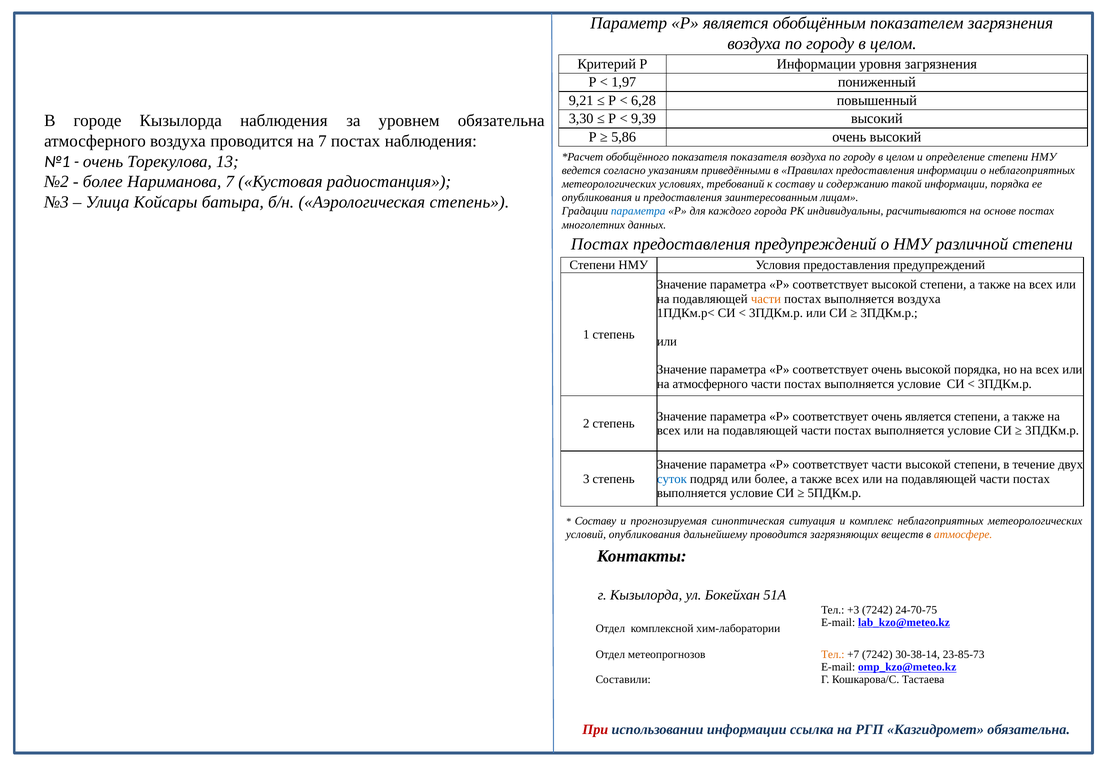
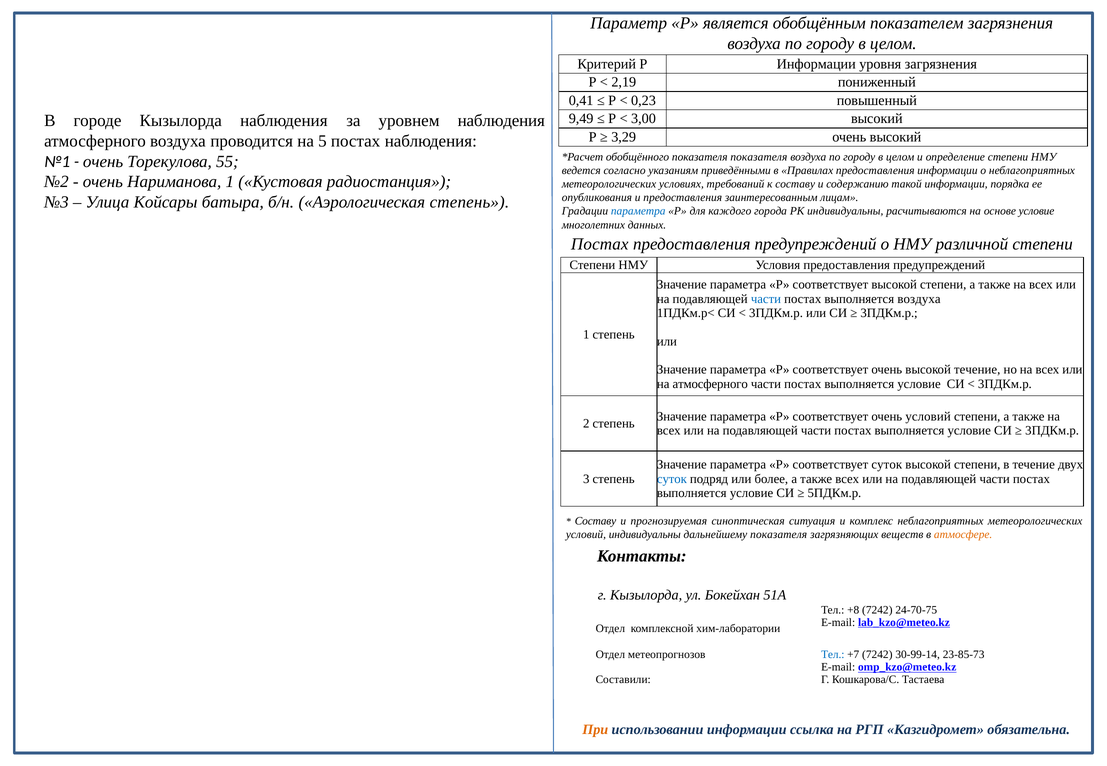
1,97: 1,97 -> 2,19
9,21: 9,21 -> 0,41
6,28: 6,28 -> 0,23
3,30: 3,30 -> 9,49
9,39: 9,39 -> 3,00
уровнем обязательна: обязательна -> наблюдения
5,86: 5,86 -> 3,29
на 7: 7 -> 5
13: 13 -> 55
более at (103, 182): более -> очень
Нариманова 7: 7 -> 1
основе постах: постах -> условие
части at (766, 299) colour: orange -> blue
высокой порядка: порядка -> течение
очень является: является -> условий
соответствует части: части -> суток
условий опубликования: опубликования -> индивидуальны
дальнейшему проводится: проводится -> показателя
+3: +3 -> +8
Тел at (833, 655) colour: orange -> blue
30-38-14: 30-38-14 -> 30-99-14
При colour: red -> orange
